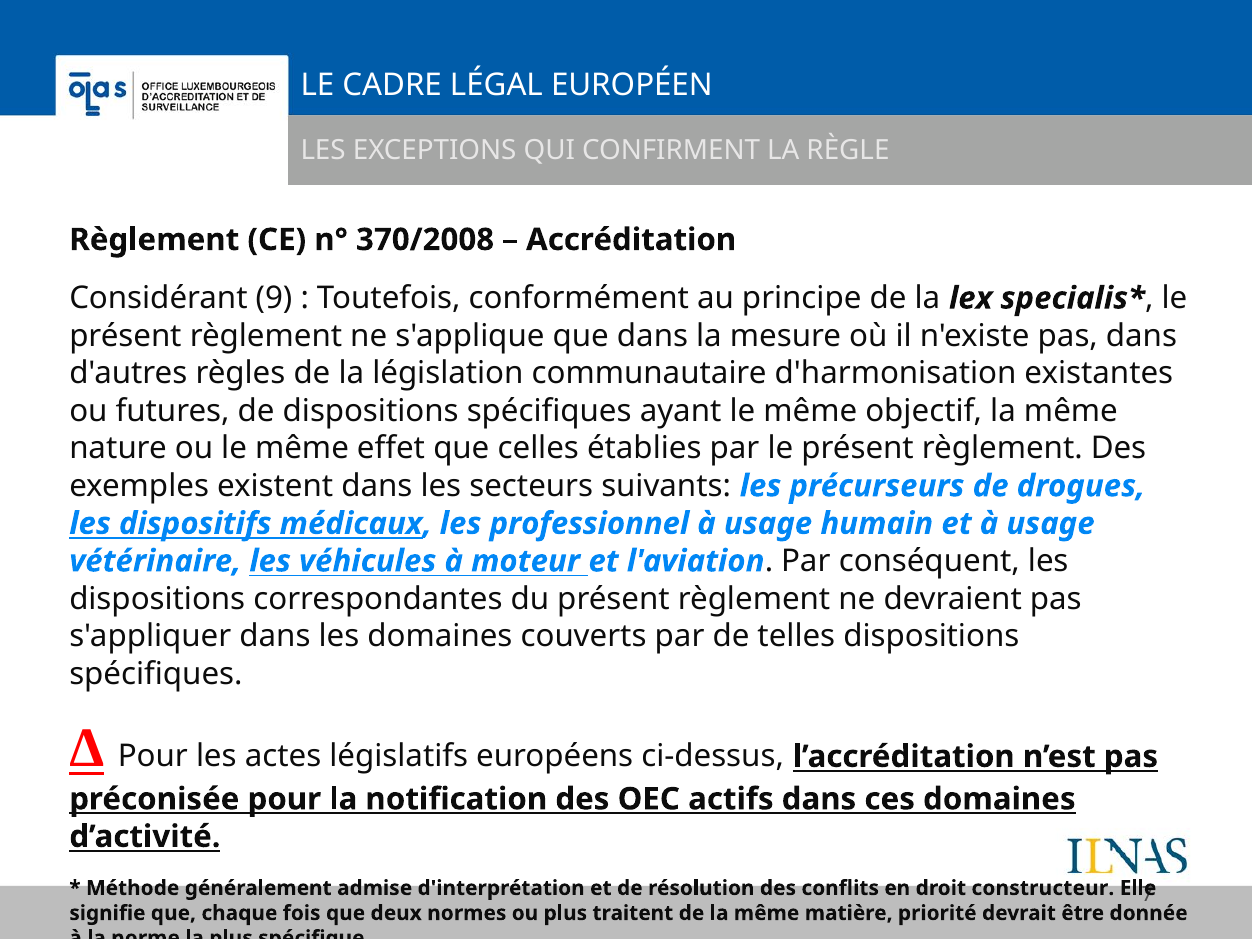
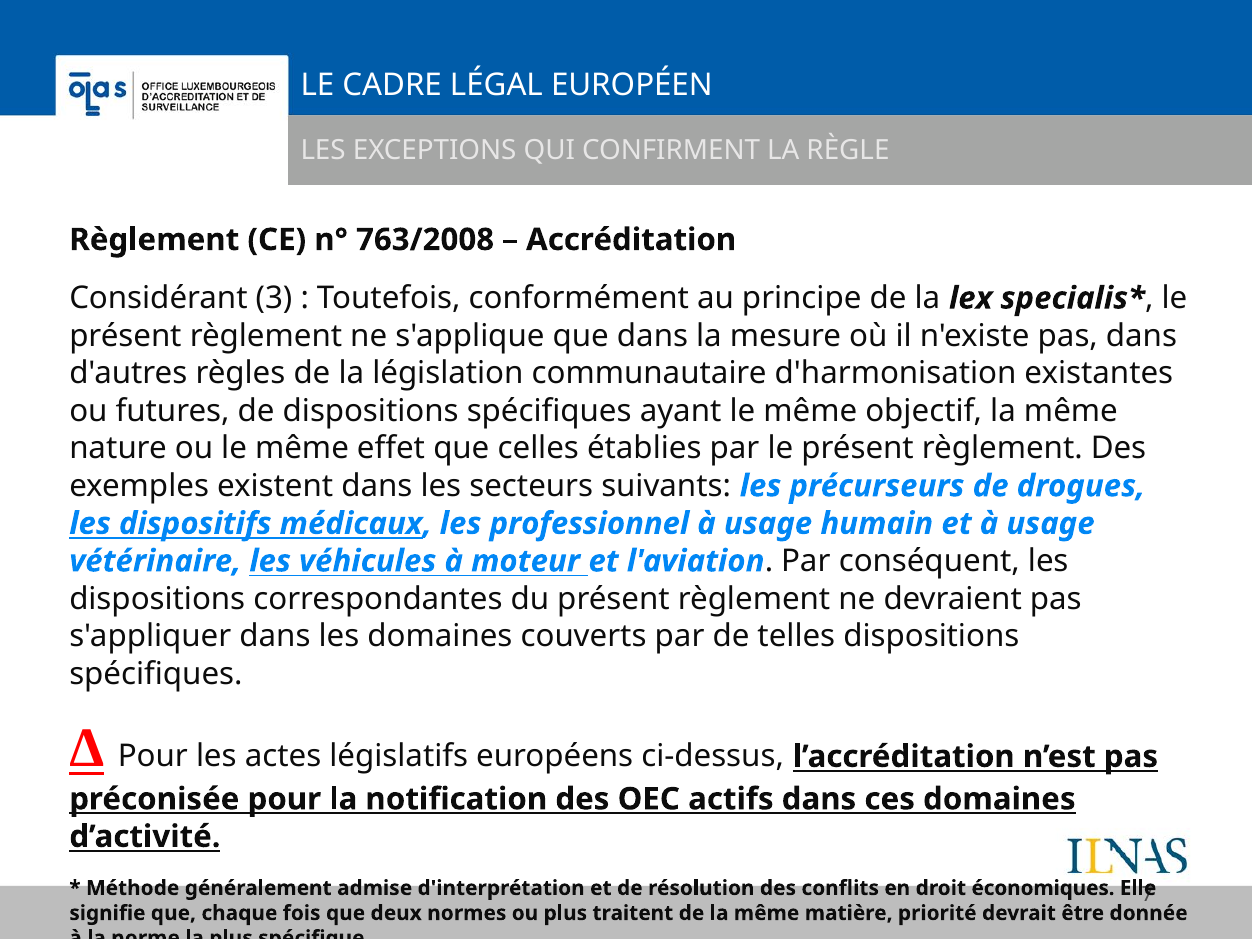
370/2008: 370/2008 -> 763/2008
9: 9 -> 3
constructeur: constructeur -> économiques
